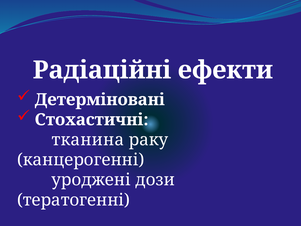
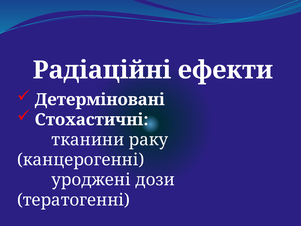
тканина: тканина -> тканини
